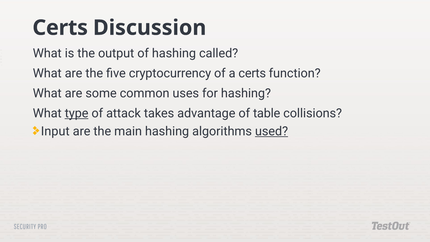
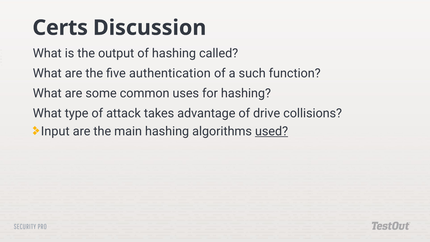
cryptocurrency: cryptocurrency -> authentication
a certs: certs -> such
type underline: present -> none
table: table -> drive
